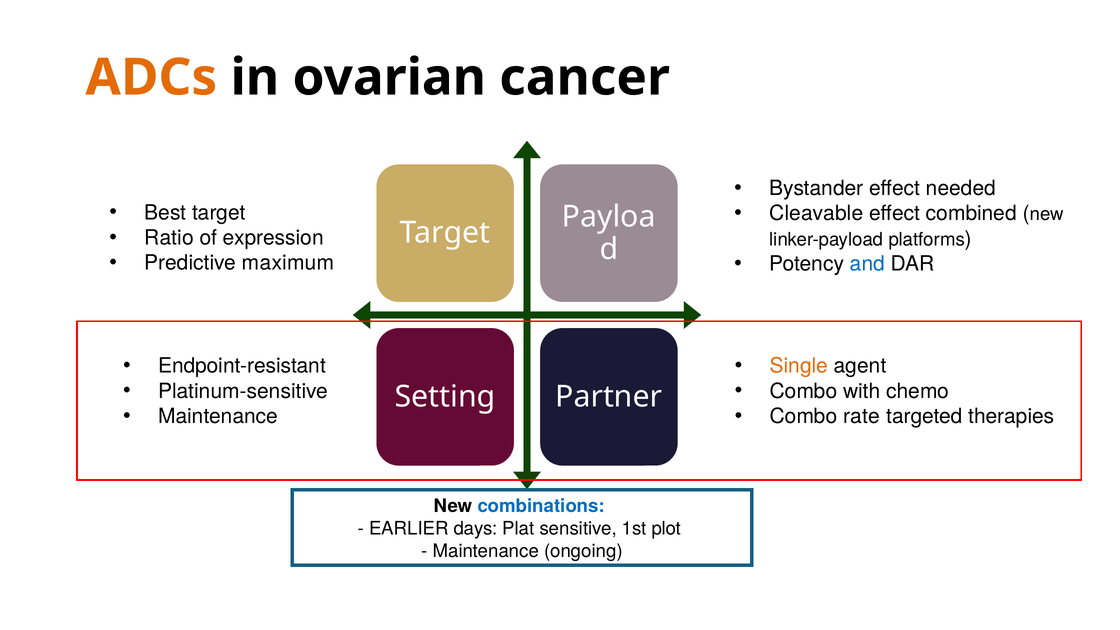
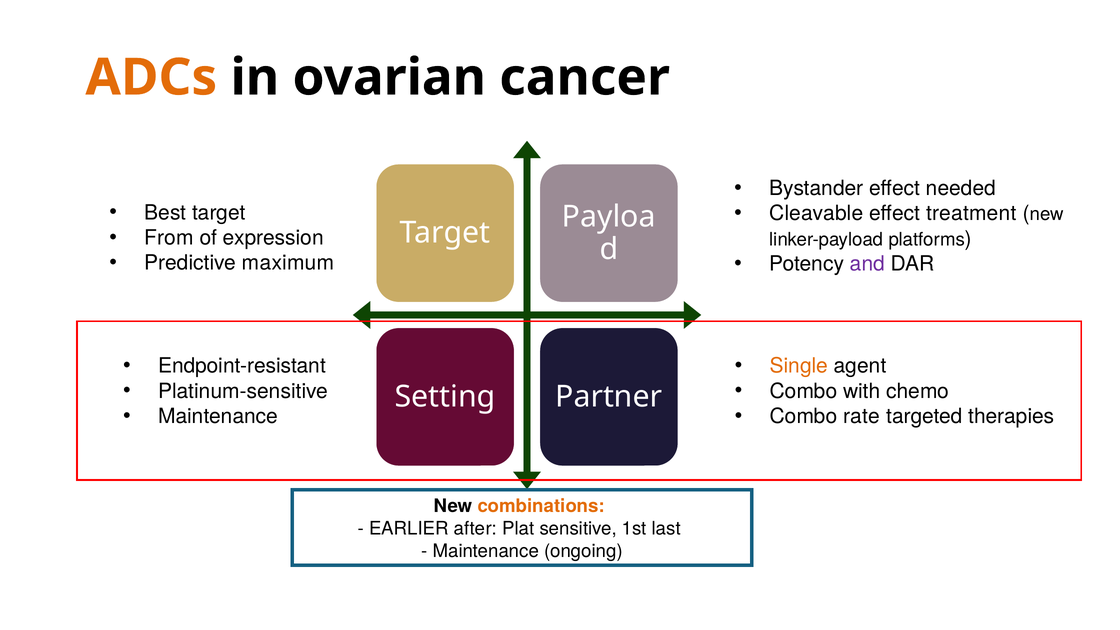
combined: combined -> treatment
Ratio: Ratio -> From
and colour: blue -> purple
combinations colour: blue -> orange
days: days -> after
plot: plot -> last
